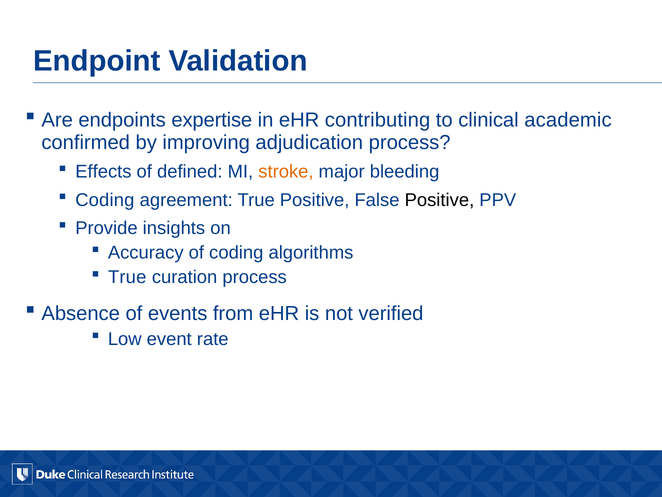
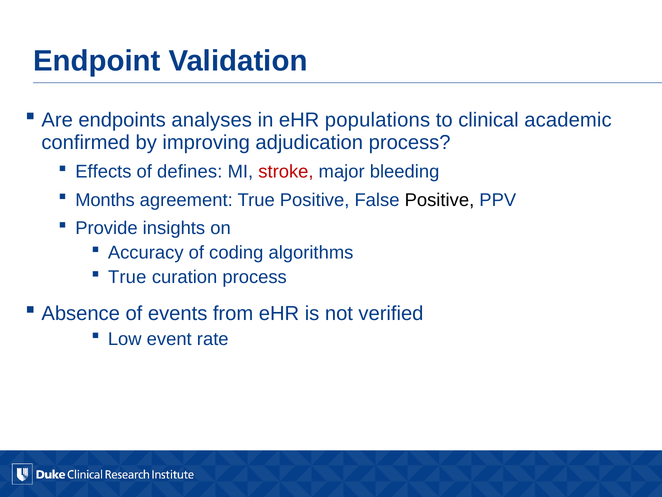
expertise: expertise -> analyses
contributing: contributing -> populations
defined: defined -> defines
stroke colour: orange -> red
Coding at (105, 200): Coding -> Months
